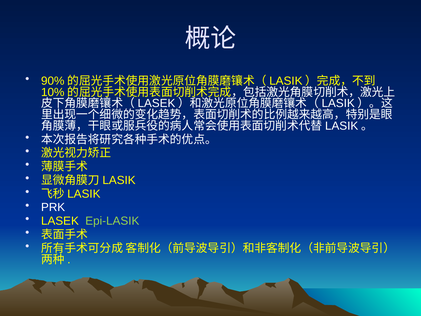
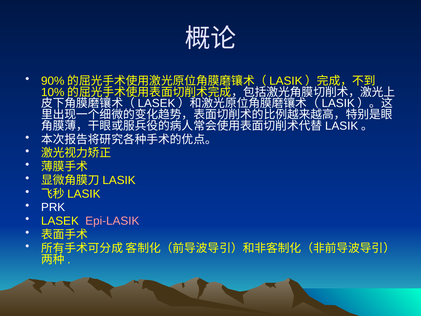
Epi-LASIK colour: light green -> pink
